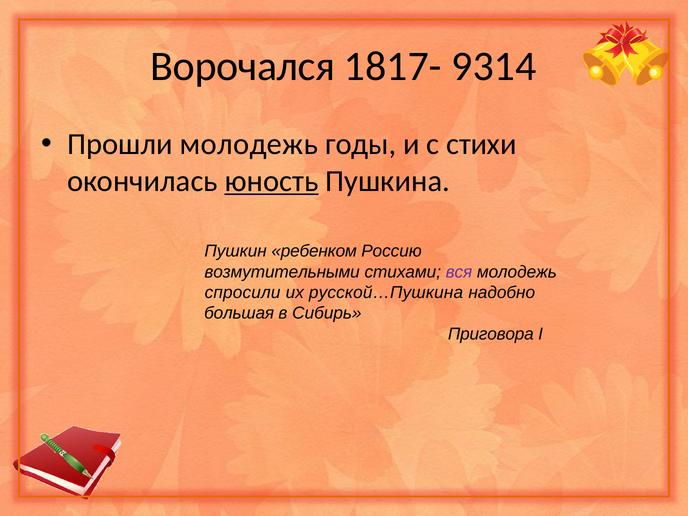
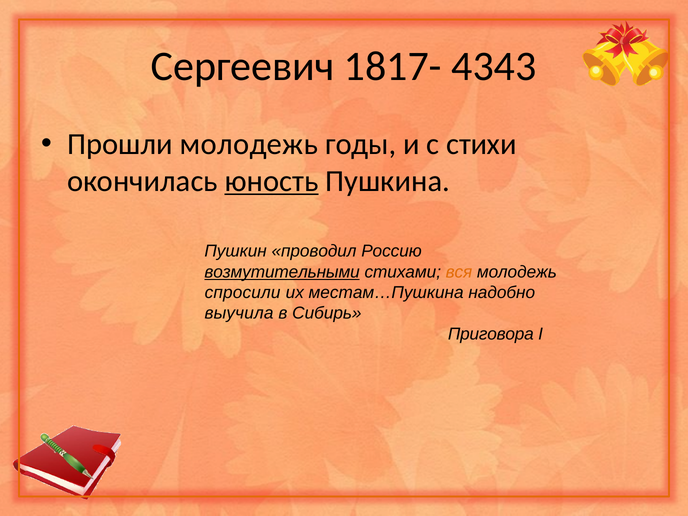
Ворочался: Ворочался -> Сергеевич
9314: 9314 -> 4343
ребенком: ребенком -> проводил
возмутительными underline: none -> present
вся colour: purple -> orange
русской…Пушкина: русской…Пушкина -> местам…Пушкина
большая: большая -> выучила
